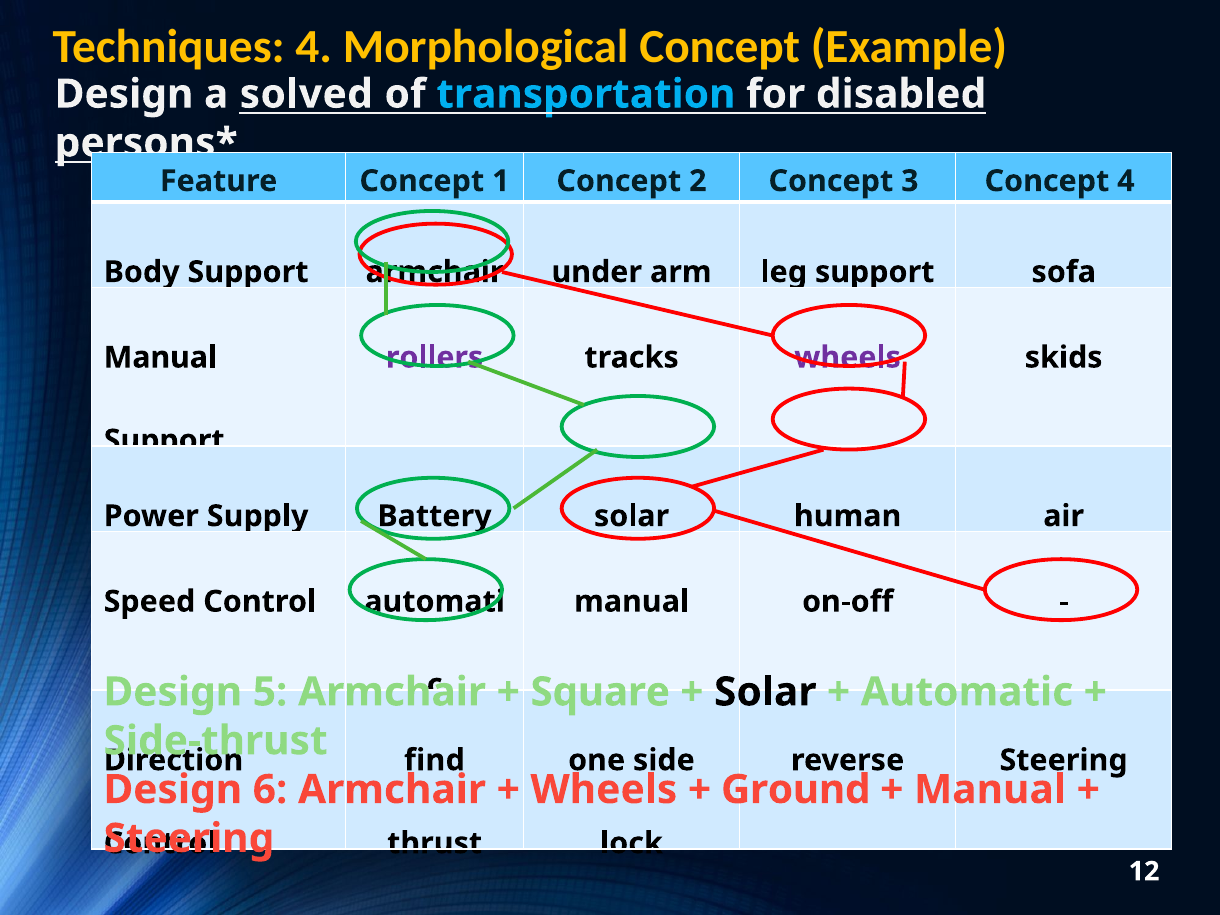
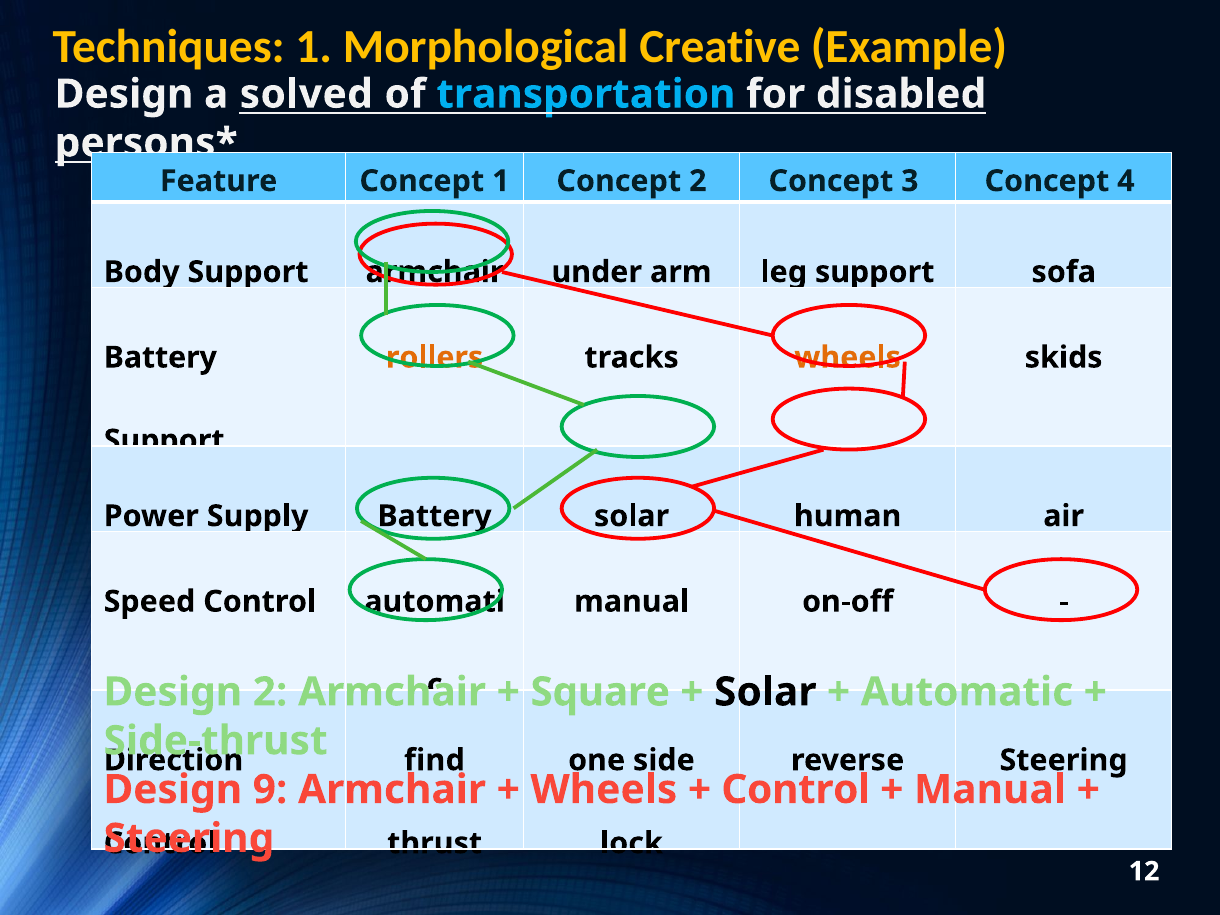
Techniques 4: 4 -> 1
Morphological Concept: Concept -> Creative
Manual at (160, 357): Manual -> Battery
rollers colour: purple -> orange
wheels at (848, 357) colour: purple -> orange
Design 5: 5 -> 2
6: 6 -> 9
Ground at (796, 790): Ground -> Control
